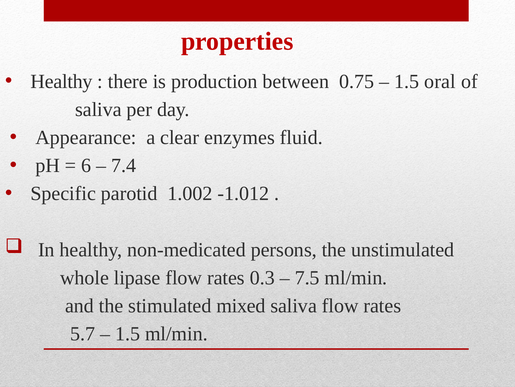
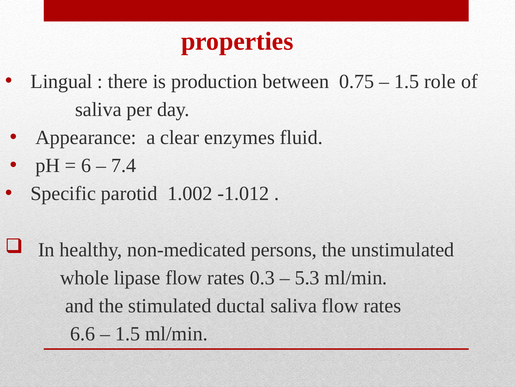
Healthy at (62, 81): Healthy -> Lingual
oral: oral -> role
7.5: 7.5 -> 5.3
mixed: mixed -> ductal
5.7: 5.7 -> 6.6
